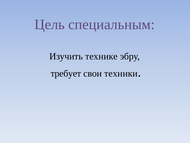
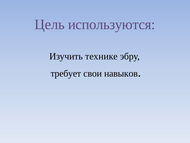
специальным: специальным -> используются
техники: техники -> навыков
